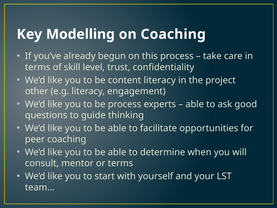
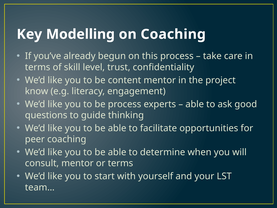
content literacy: literacy -> mentor
other: other -> know
